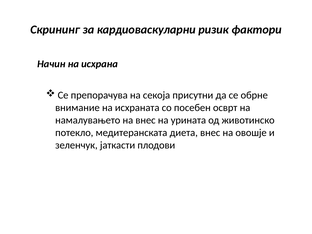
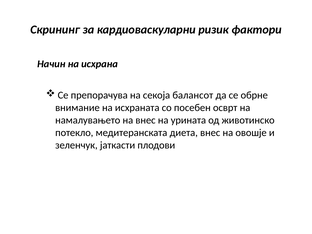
присутни: присутни -> балансот
